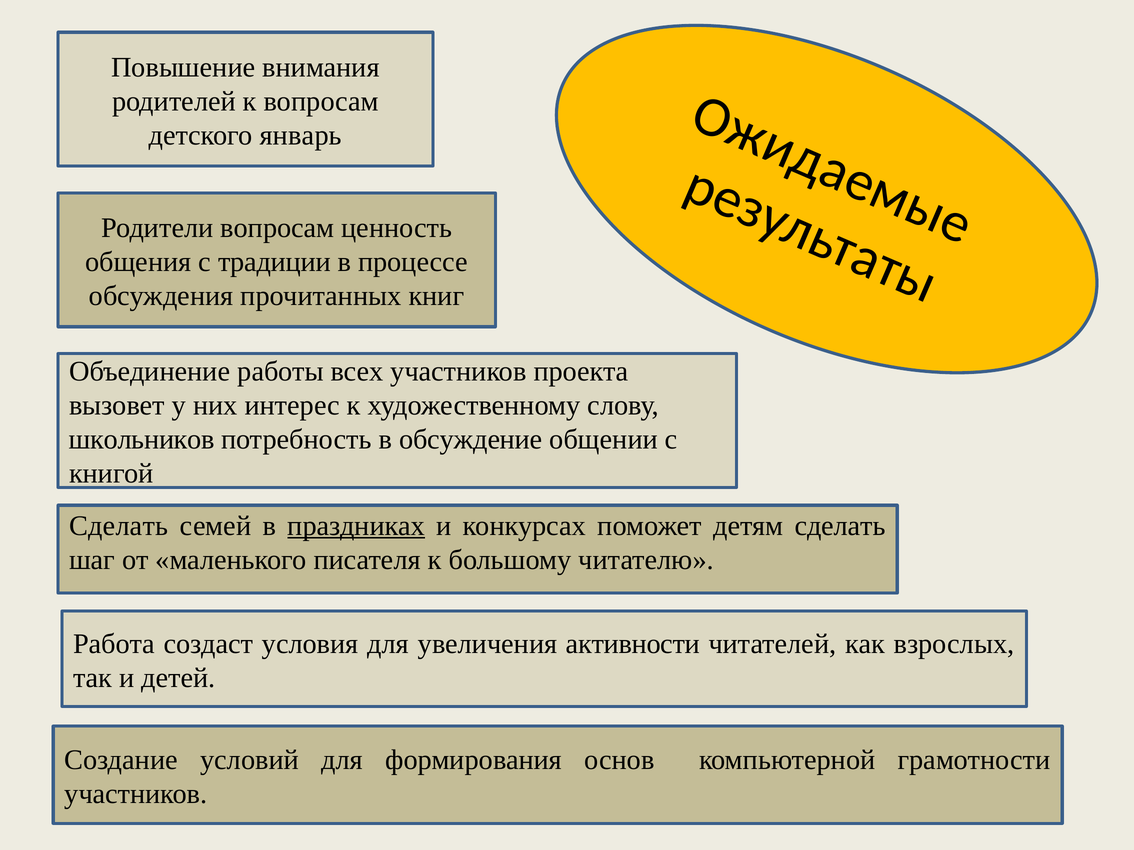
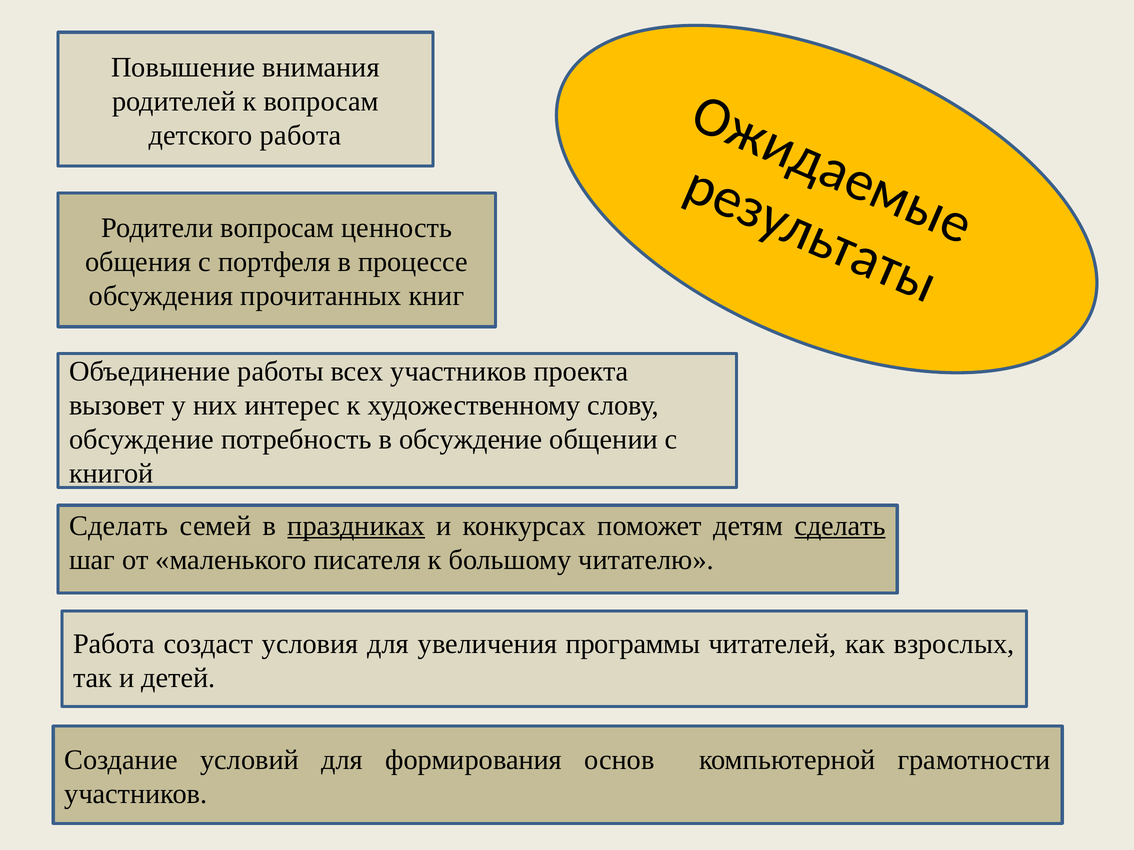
детского январь: январь -> работа
традиции: традиции -> портфеля
школьников at (142, 440): школьников -> обсуждение
сделать at (840, 526) underline: none -> present
активности: активности -> программы
